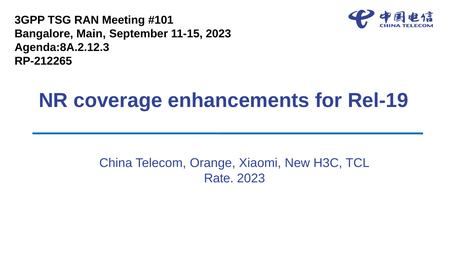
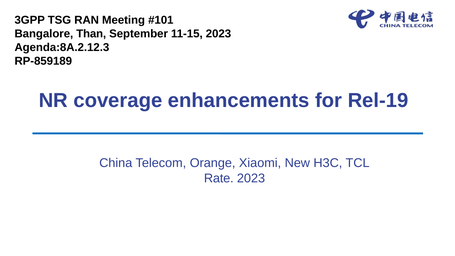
Main: Main -> Than
RP-212265: RP-212265 -> RP-859189
